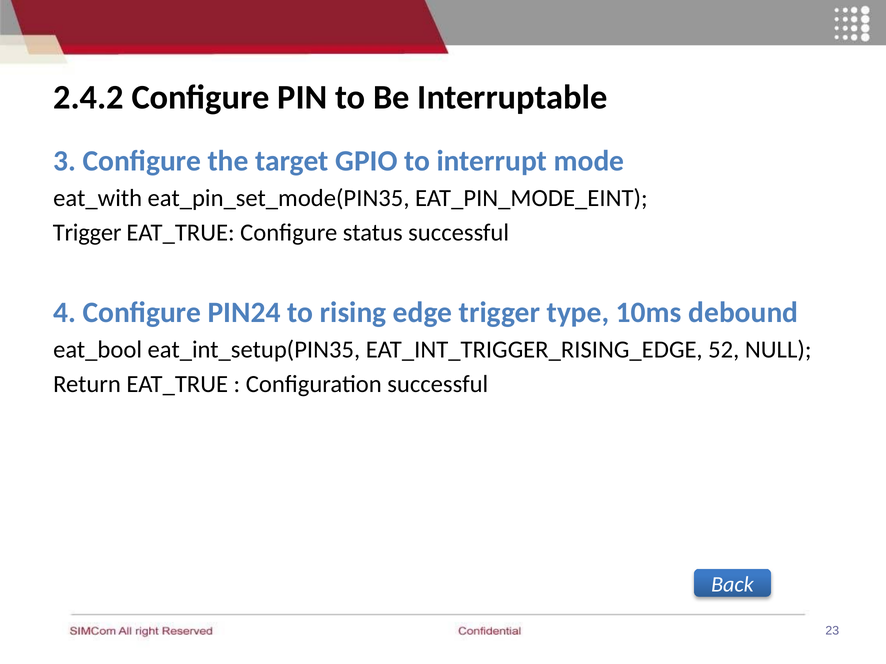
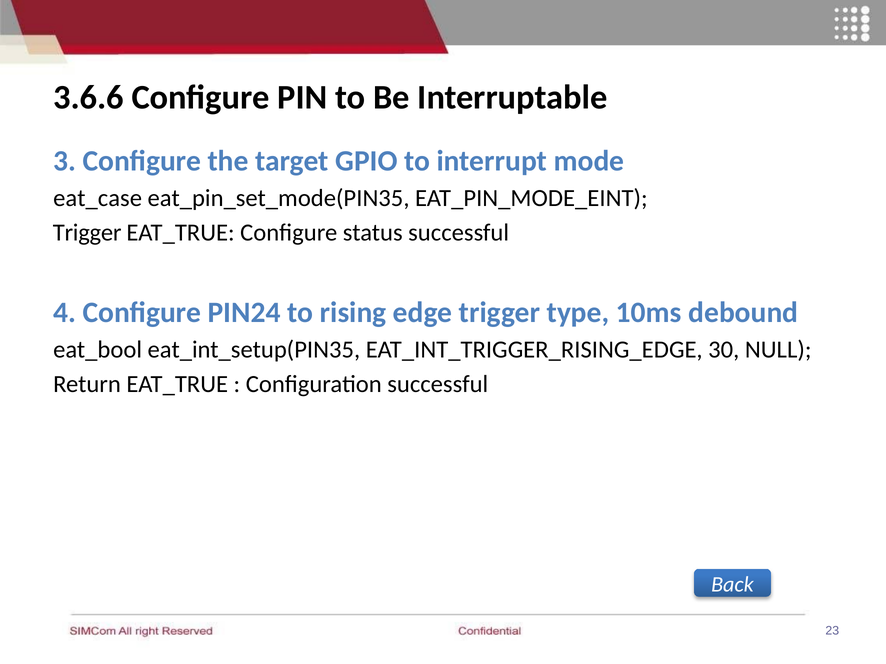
2.4.2: 2.4.2 -> 3.6.6
eat_with: eat_with -> eat_case
52: 52 -> 30
